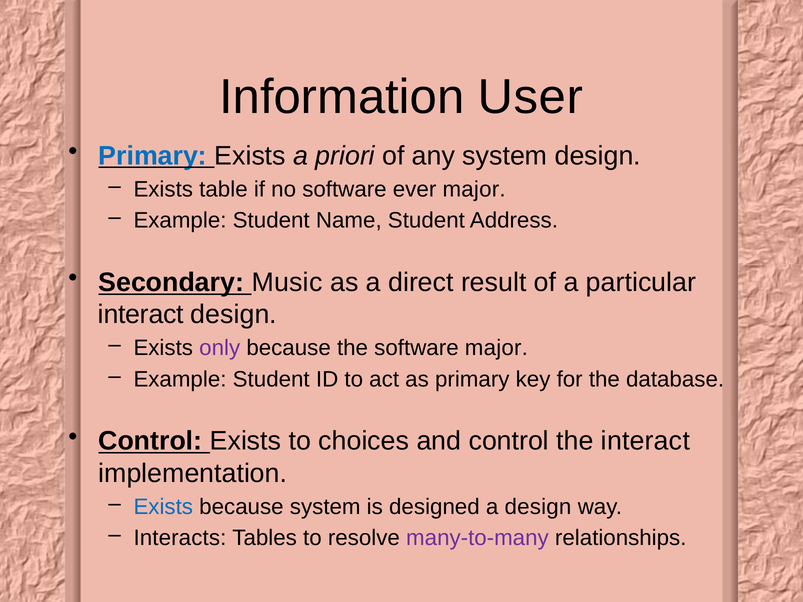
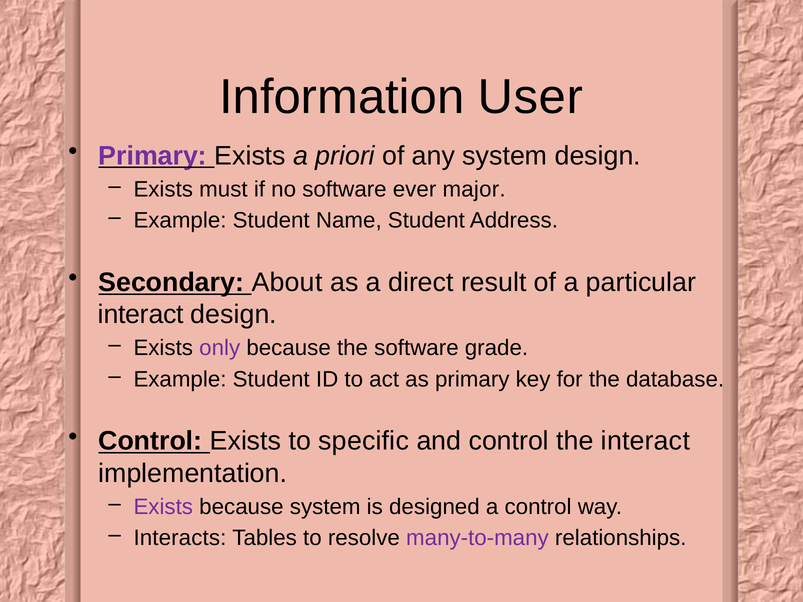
Primary at (153, 156) colour: blue -> purple
table: table -> must
Music: Music -> About
software major: major -> grade
choices: choices -> specific
Exists at (163, 507) colour: blue -> purple
a design: design -> control
